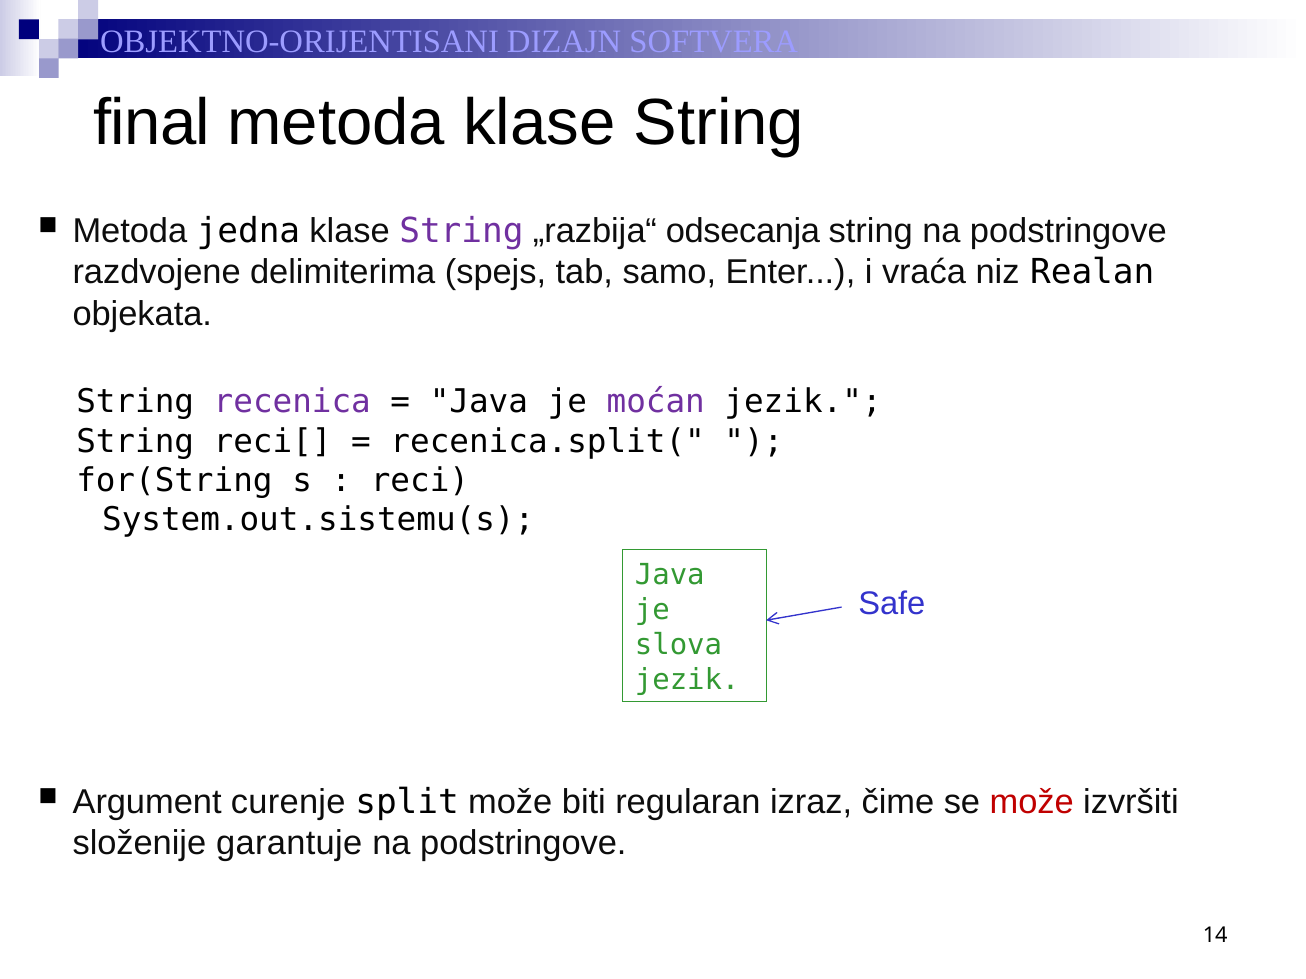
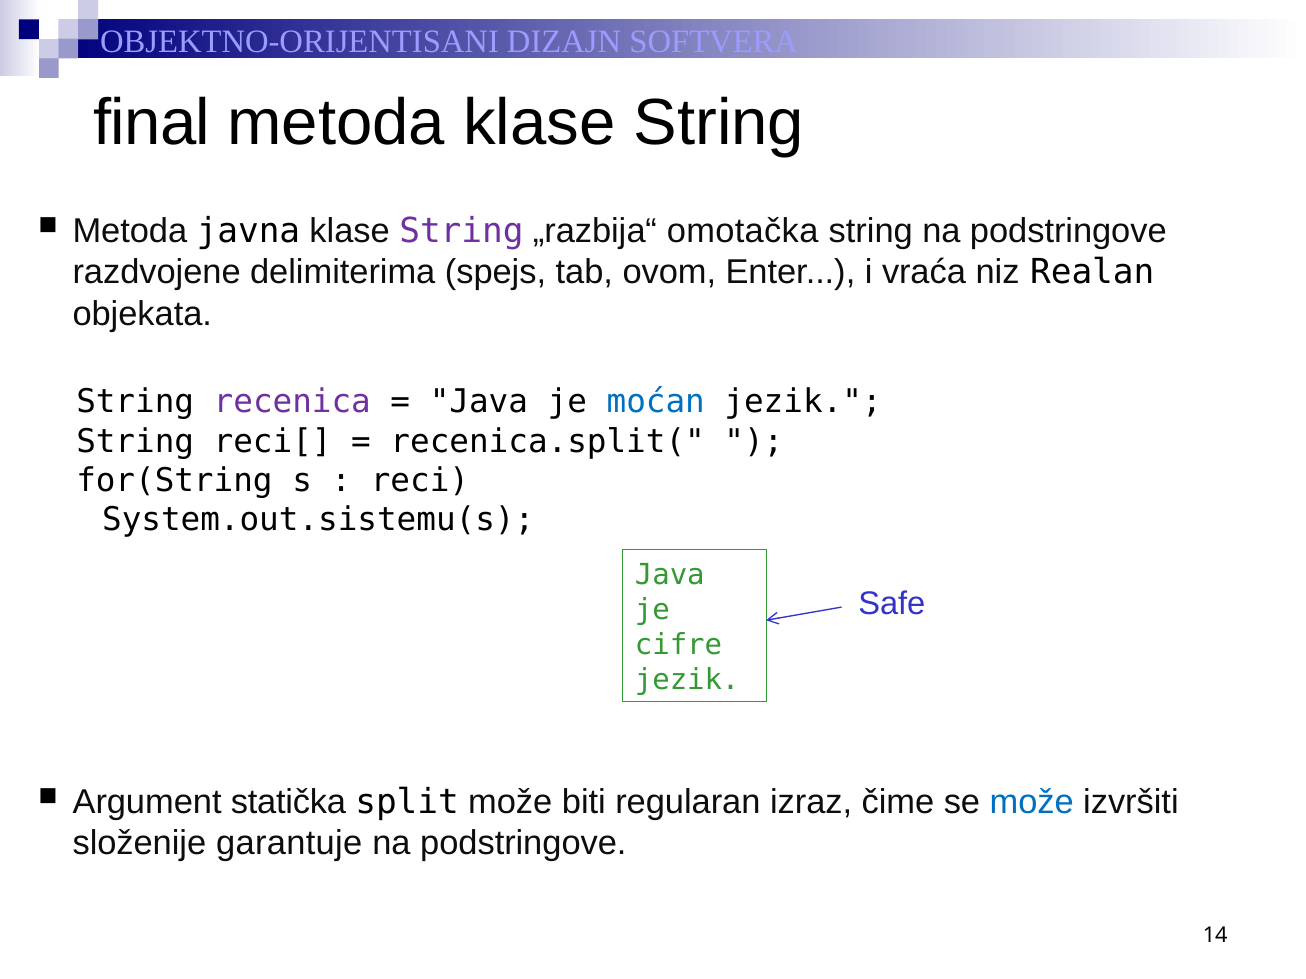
jedna: jedna -> javna
odsecanja: odsecanja -> omotačka
samo: samo -> ovom
moćan colour: purple -> blue
slova: slova -> cifre
curenje: curenje -> statička
može at (1032, 802) colour: red -> blue
